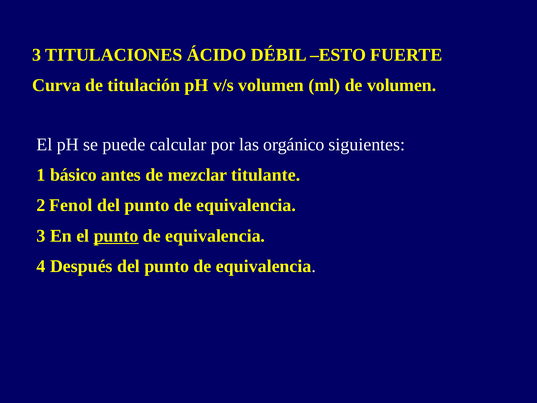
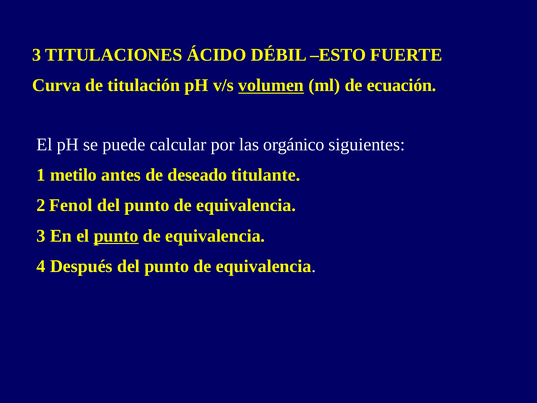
volumen at (271, 85) underline: none -> present
de volumen: volumen -> ecuación
básico: básico -> metilo
mezclar: mezclar -> deseado
